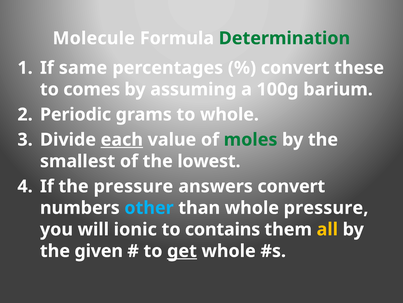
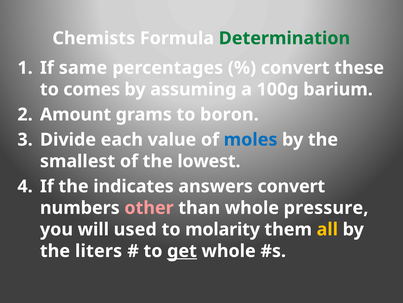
Molecule: Molecule -> Chemists
Periodic: Periodic -> Amount
to whole: whole -> boron
each underline: present -> none
moles colour: green -> blue
the pressure: pressure -> indicates
other colour: light blue -> pink
ionic: ionic -> used
contains: contains -> molarity
given: given -> liters
